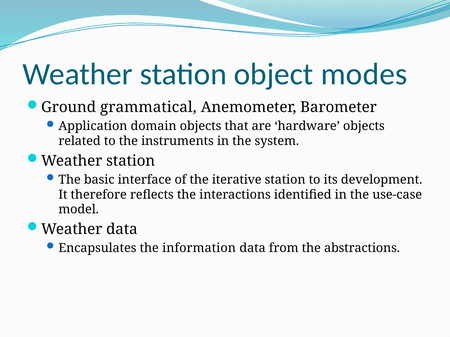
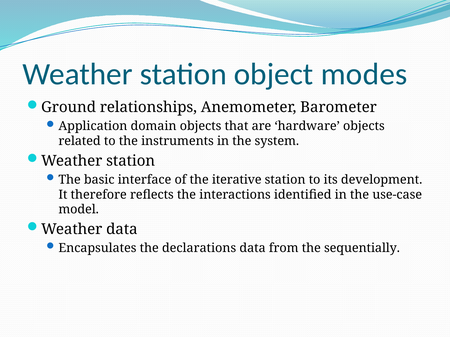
grammatical: grammatical -> relationships
information: information -> declarations
abstractions: abstractions -> sequentially
